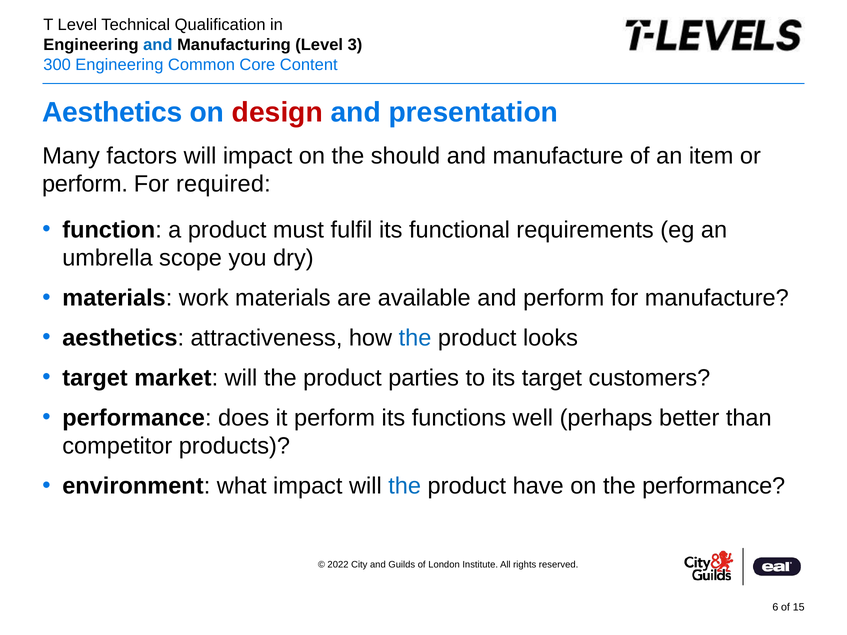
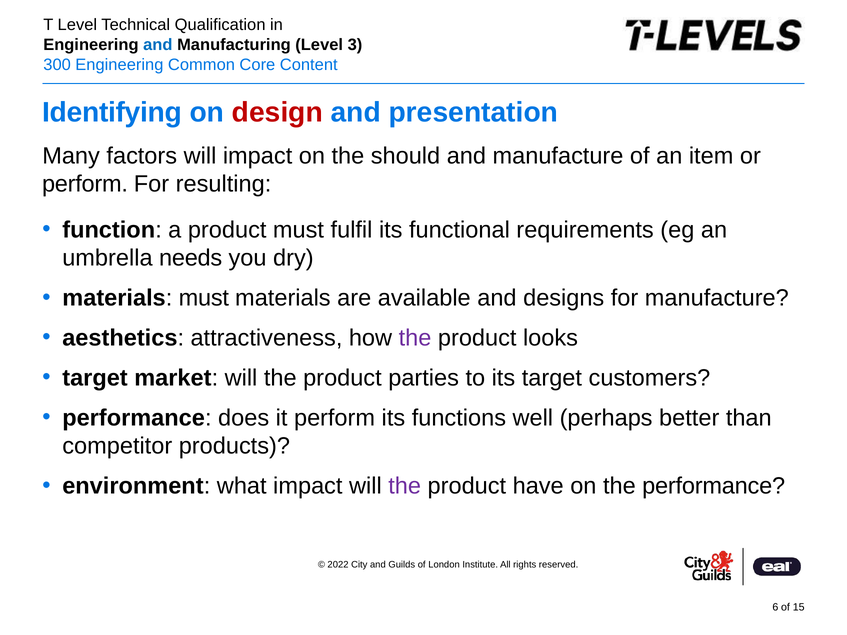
Aesthetics at (112, 112): Aesthetics -> Identifying
required: required -> resulting
scope: scope -> needs
materials work: work -> must
and perform: perform -> designs
the at (415, 338) colour: blue -> purple
the at (405, 486) colour: blue -> purple
